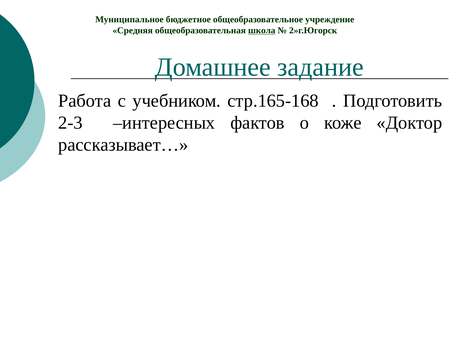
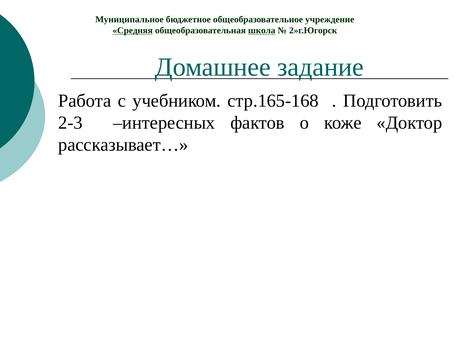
Средняя underline: none -> present
